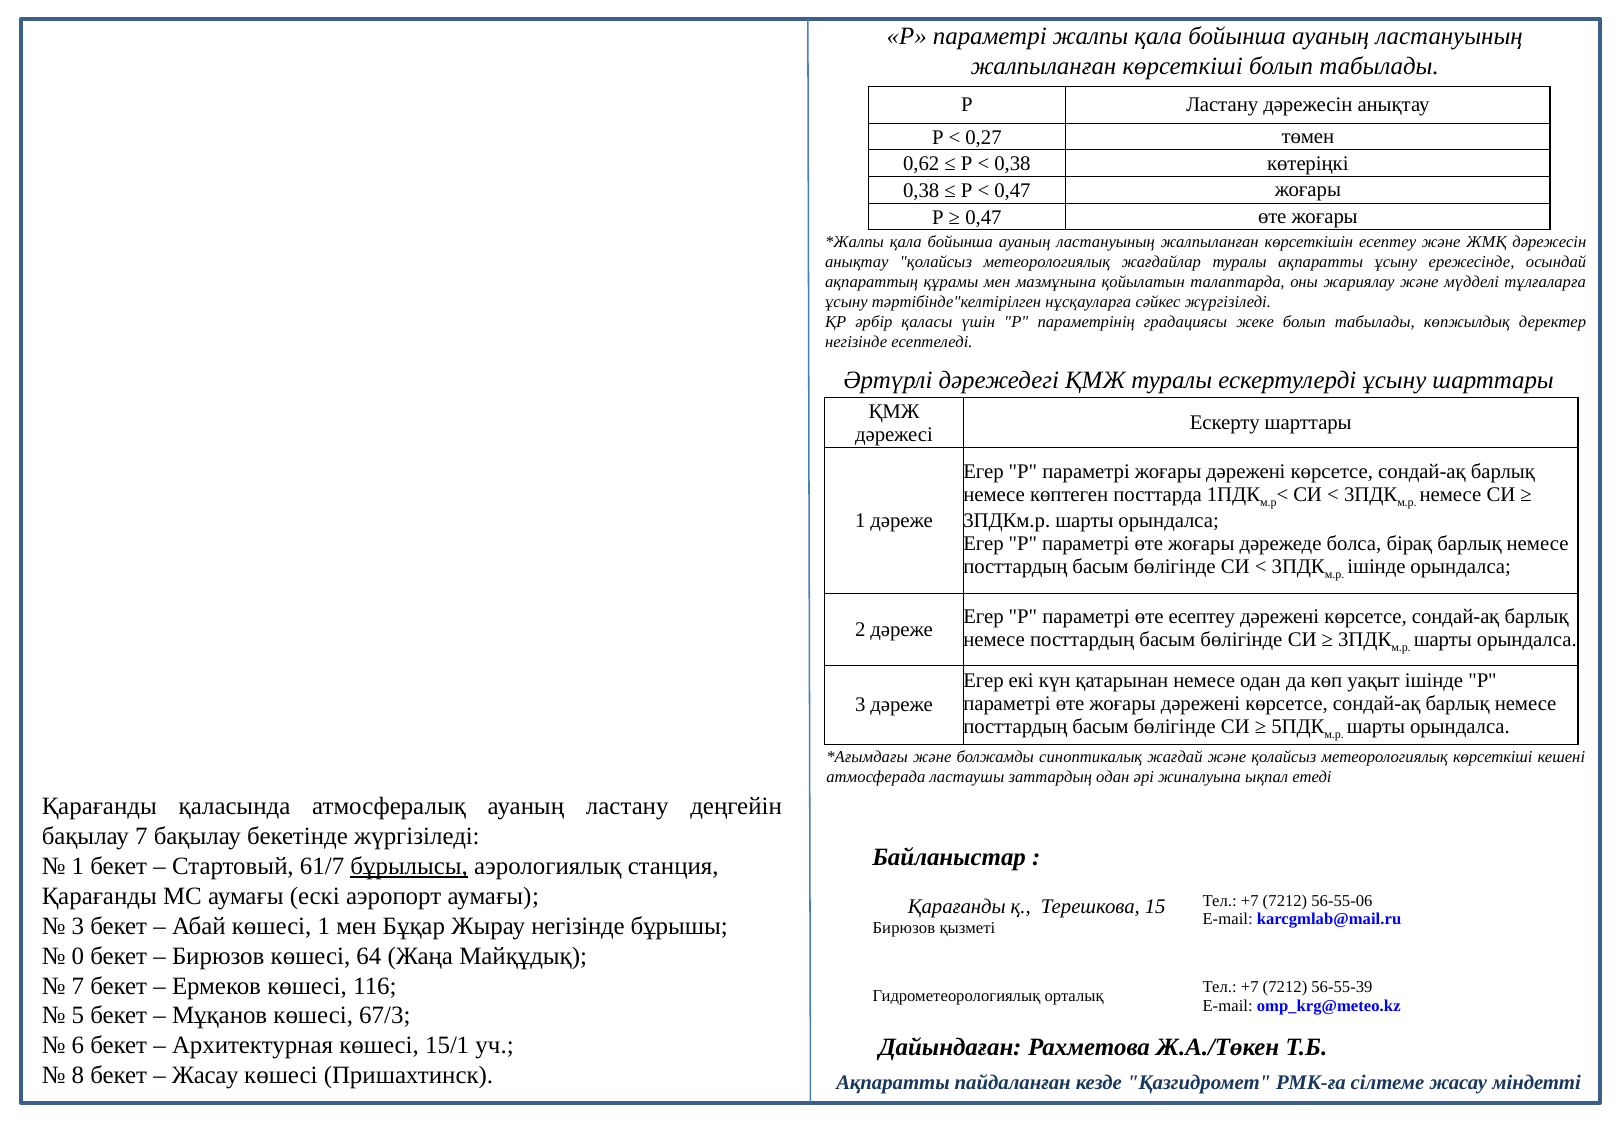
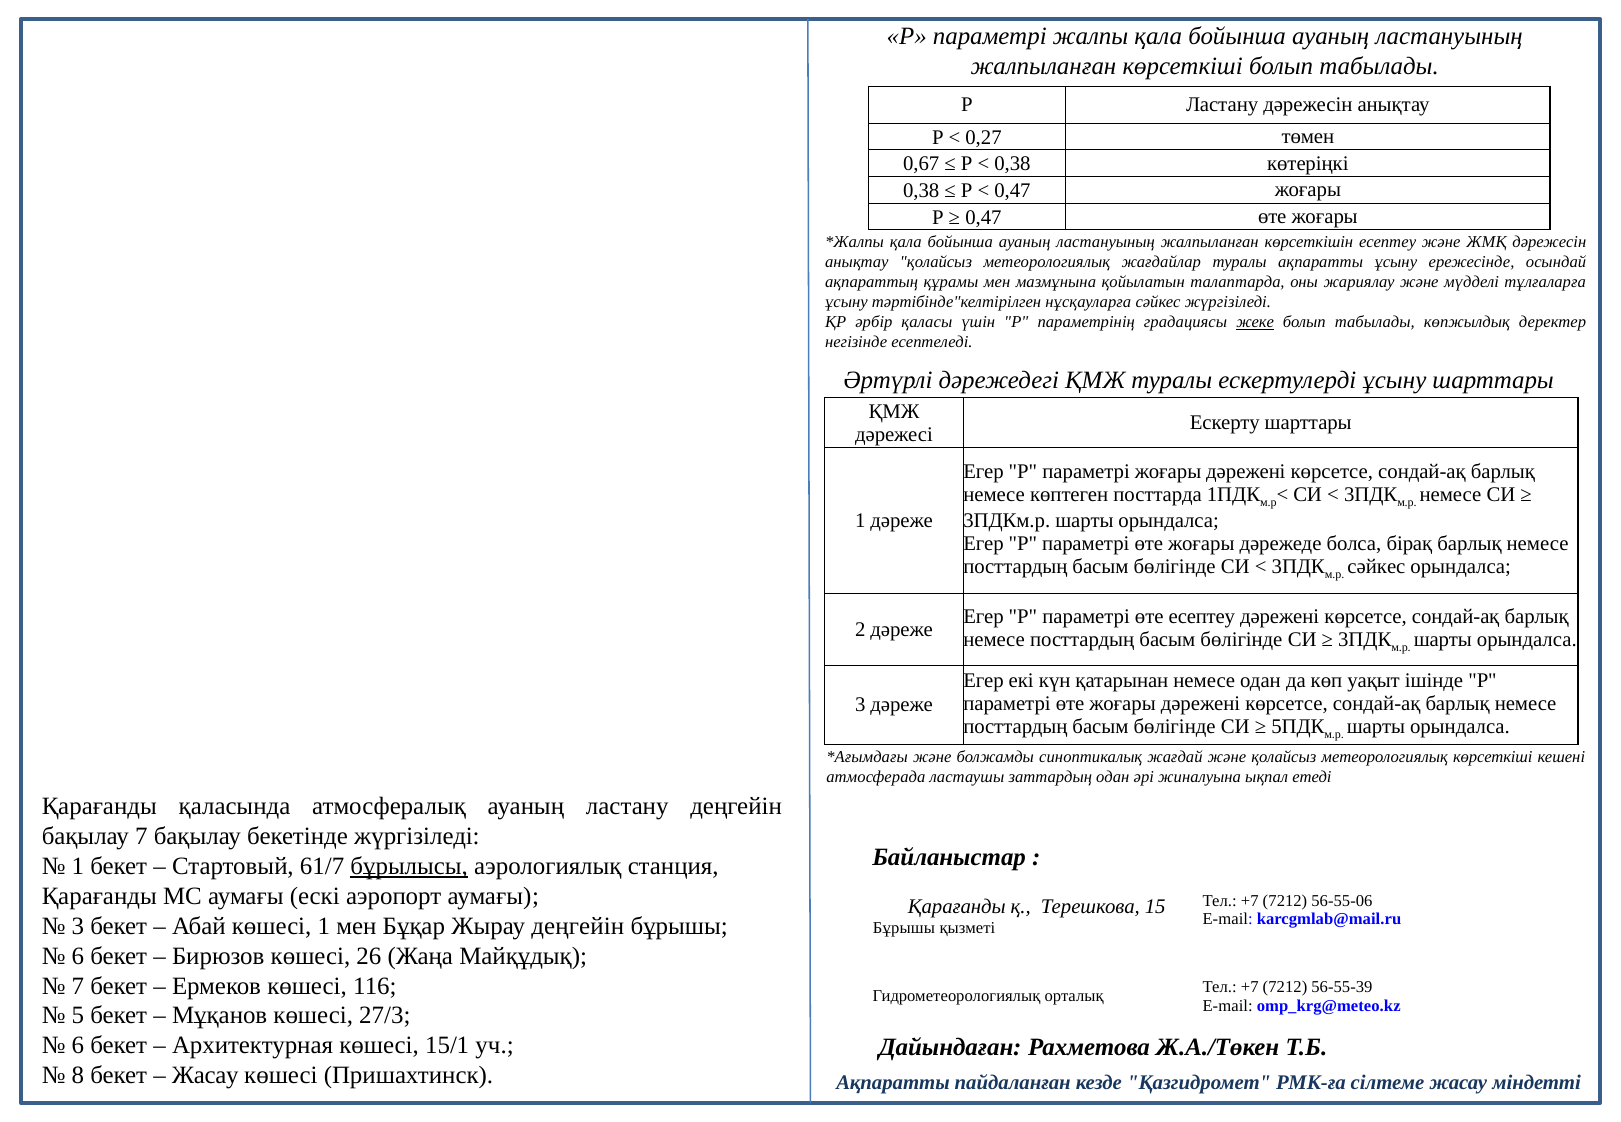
0,62: 0,62 -> 0,67
жеке underline: none -> present
ішінде at (1376, 567): ішінде -> сәйкес
Жырау негізінде: негізінде -> деңгейін
Бирюзов at (904, 929): Бирюзов -> Бұрышы
0 at (78, 956): 0 -> 6
64: 64 -> 26
67/3: 67/3 -> 27/3
